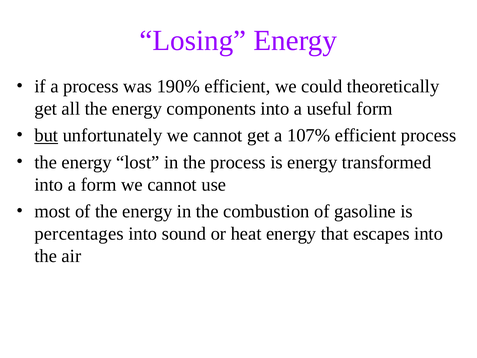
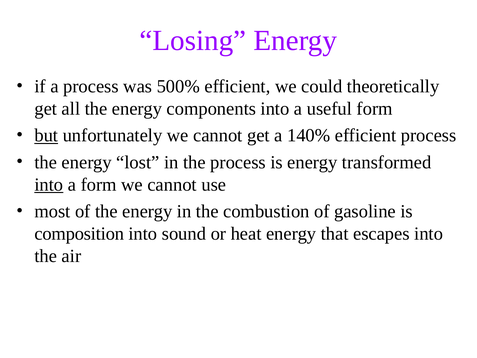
190%: 190% -> 500%
107%: 107% -> 140%
into at (49, 184) underline: none -> present
percentages: percentages -> composition
